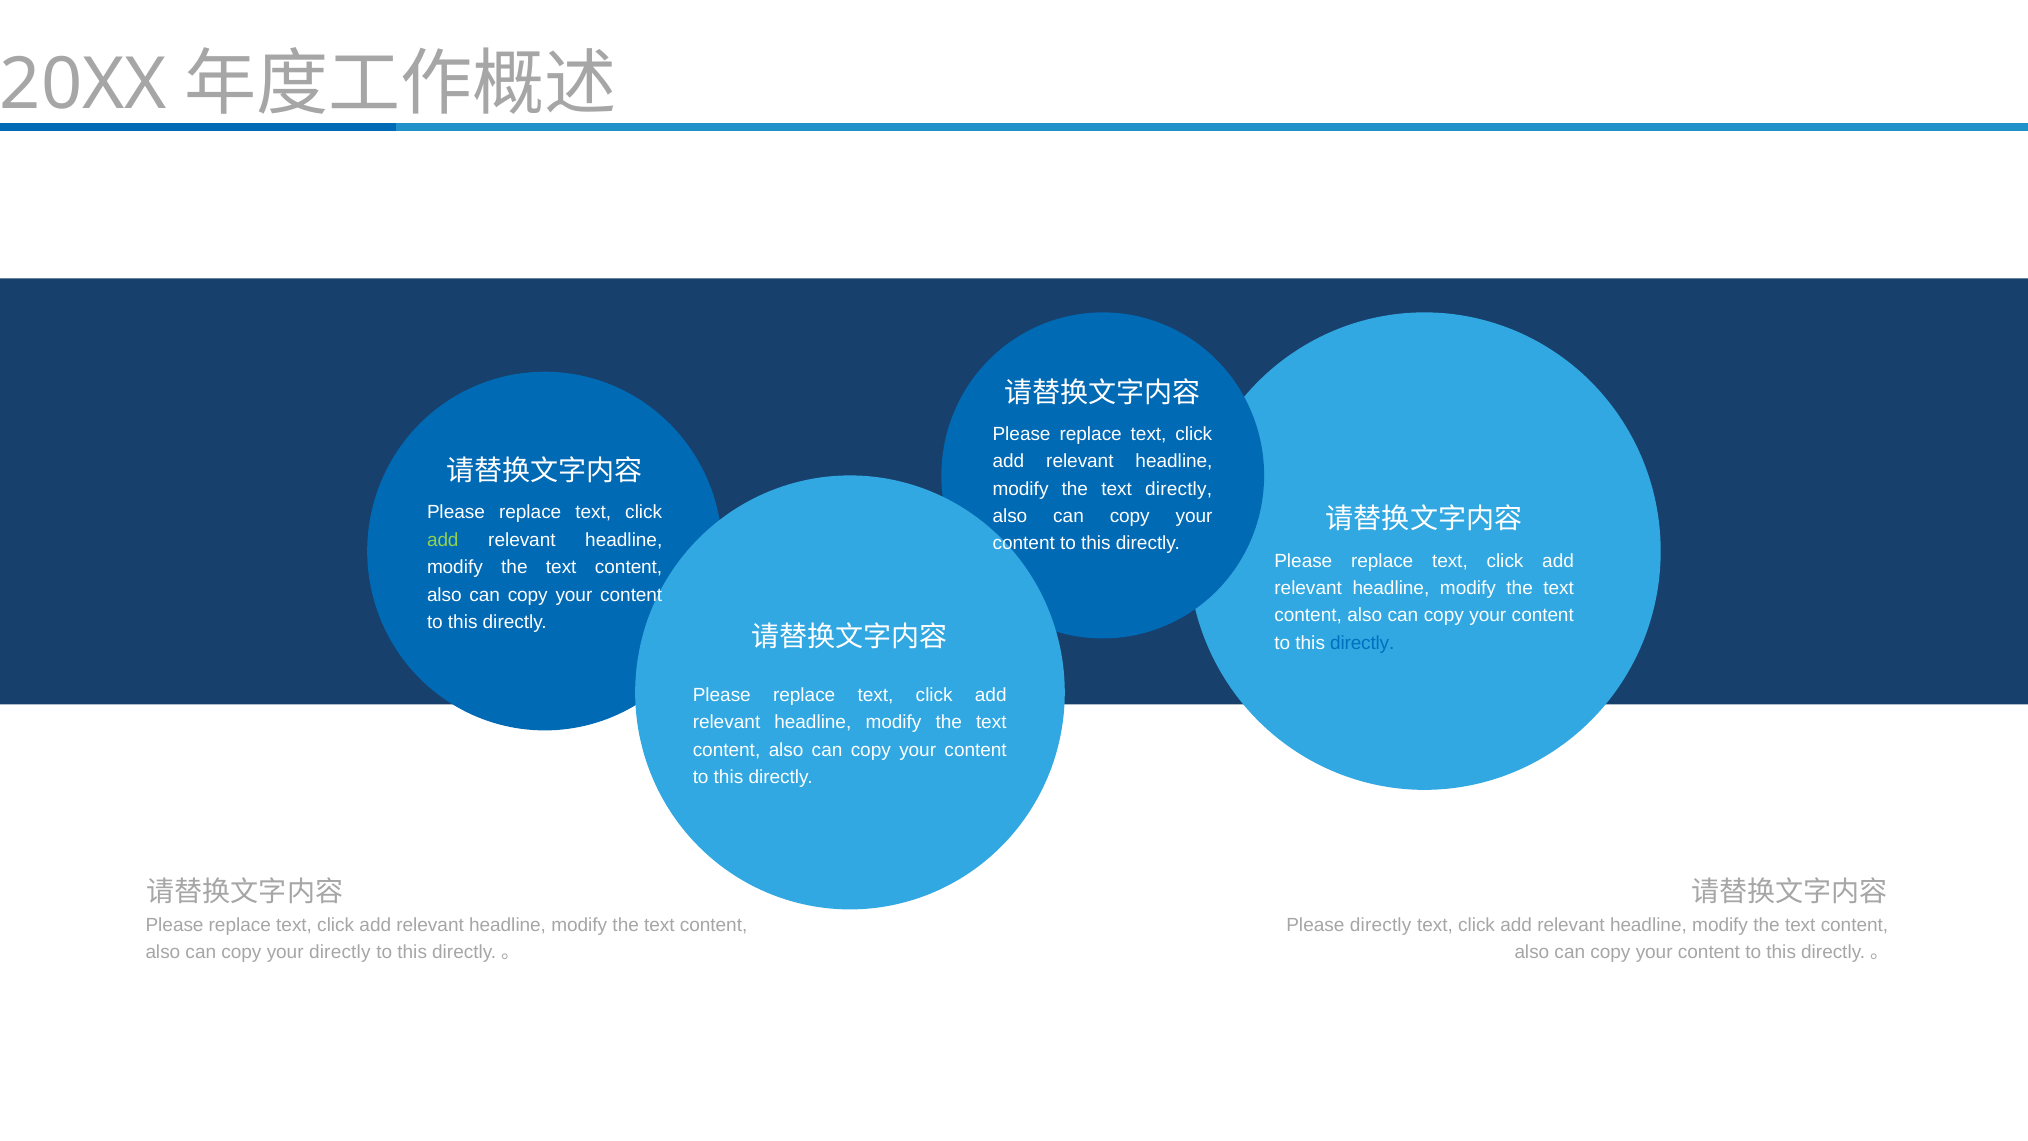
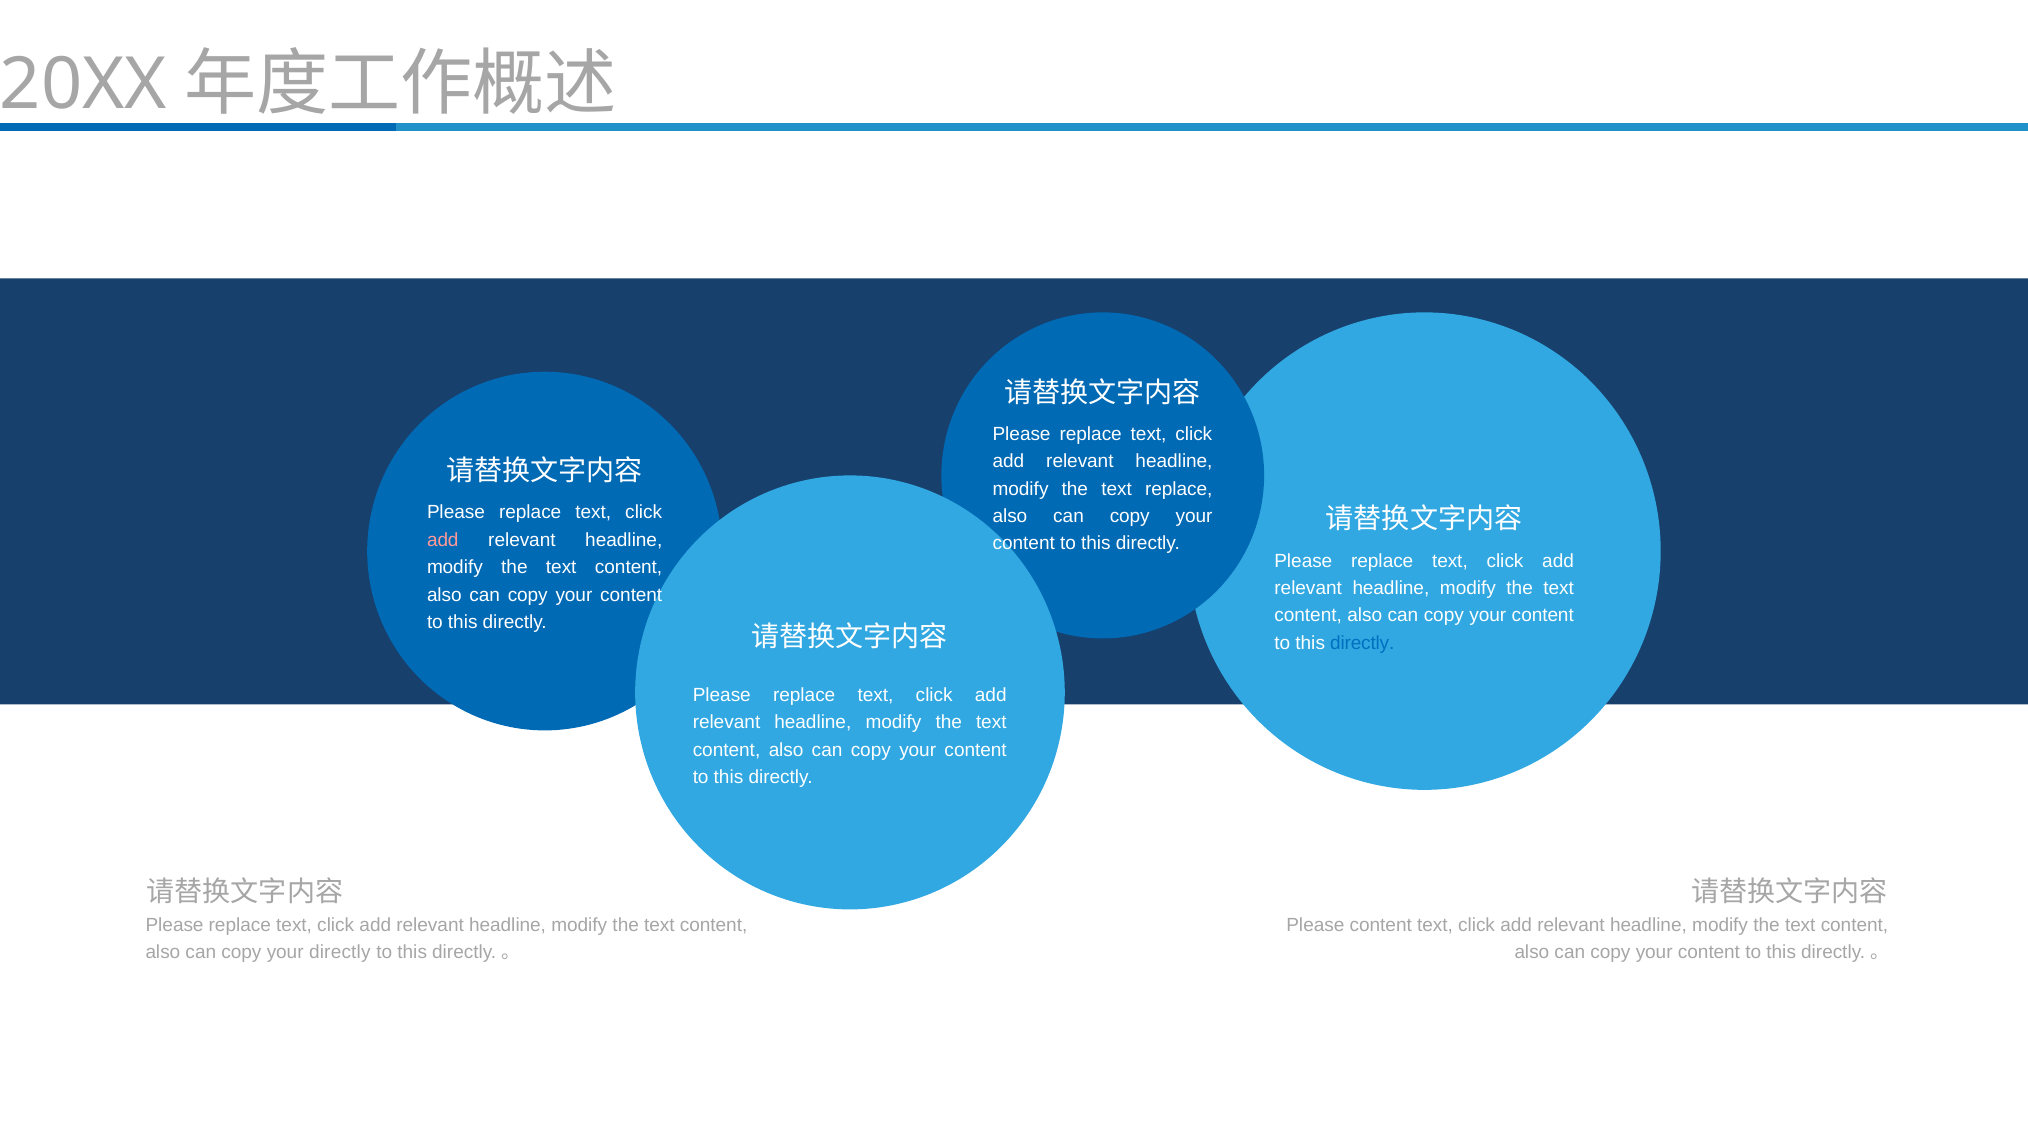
text directly: directly -> replace
add at (443, 540) colour: light green -> pink
Please directly: directly -> content
